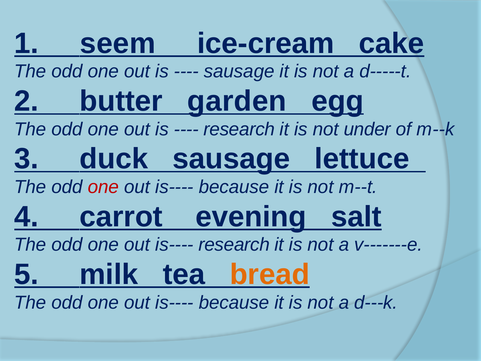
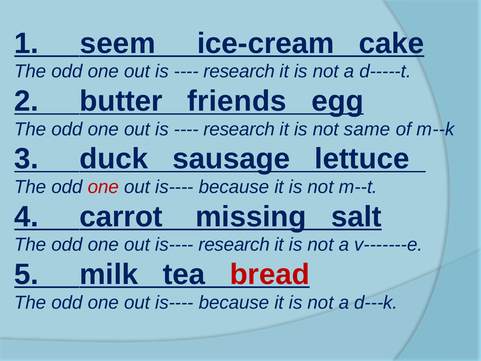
sausage at (239, 71): sausage -> research
garden: garden -> friends
under: under -> same
evening: evening -> missing
bread colour: orange -> red
